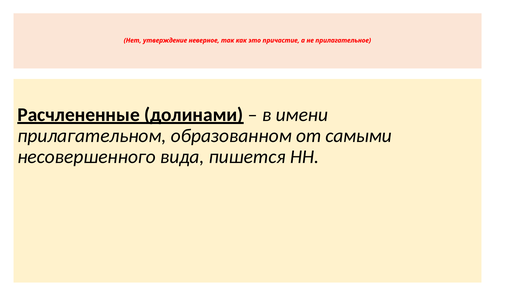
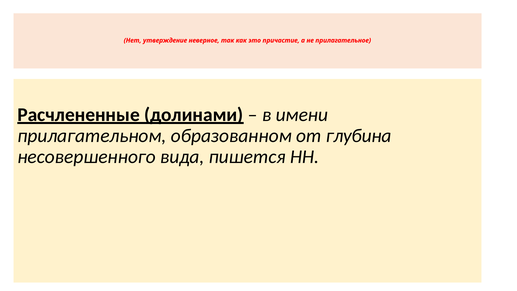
самыми: самыми -> глубина
